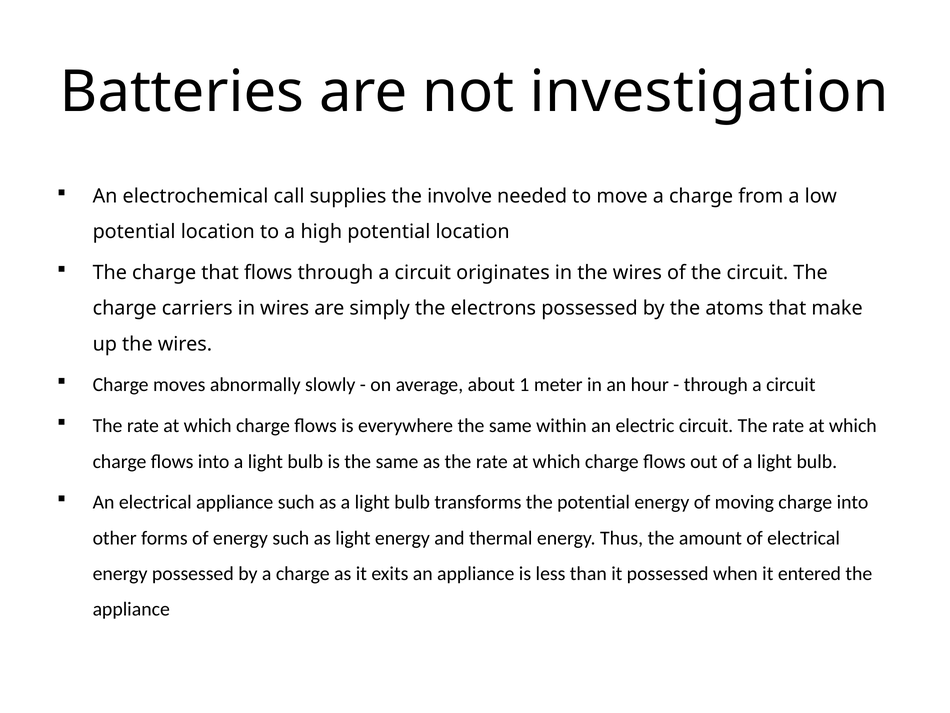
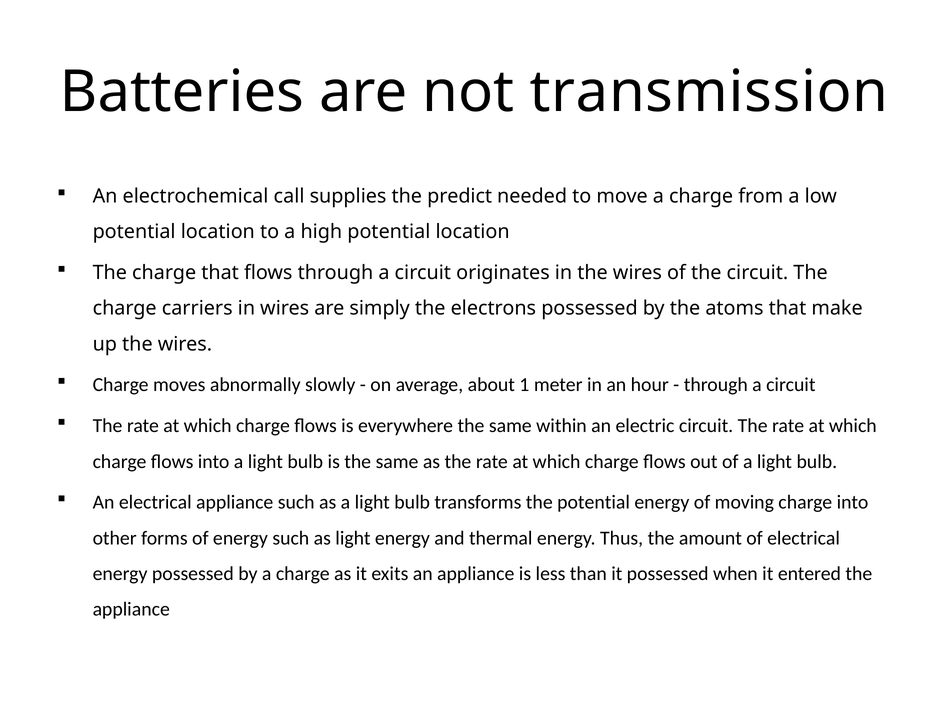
investigation: investigation -> transmission
involve: involve -> predict
